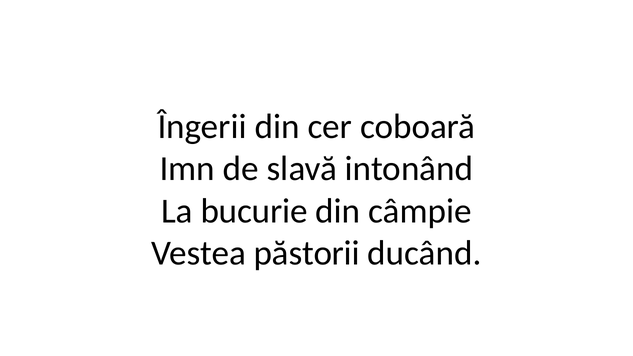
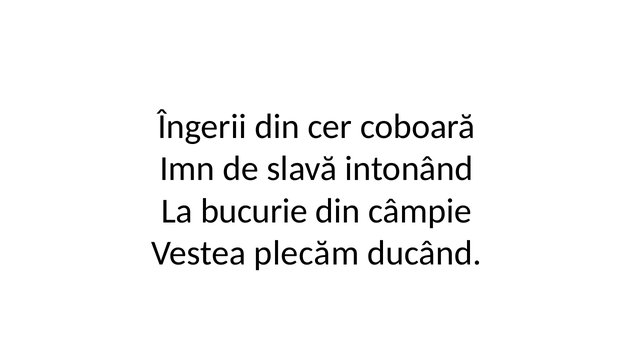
păstorii: păstorii -> plecăm
